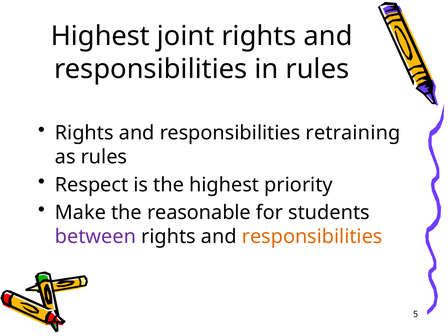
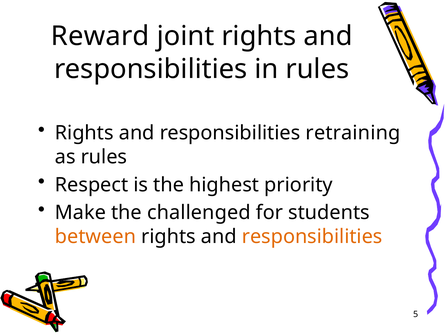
Highest at (100, 36): Highest -> Reward
reasonable: reasonable -> challenged
between colour: purple -> orange
